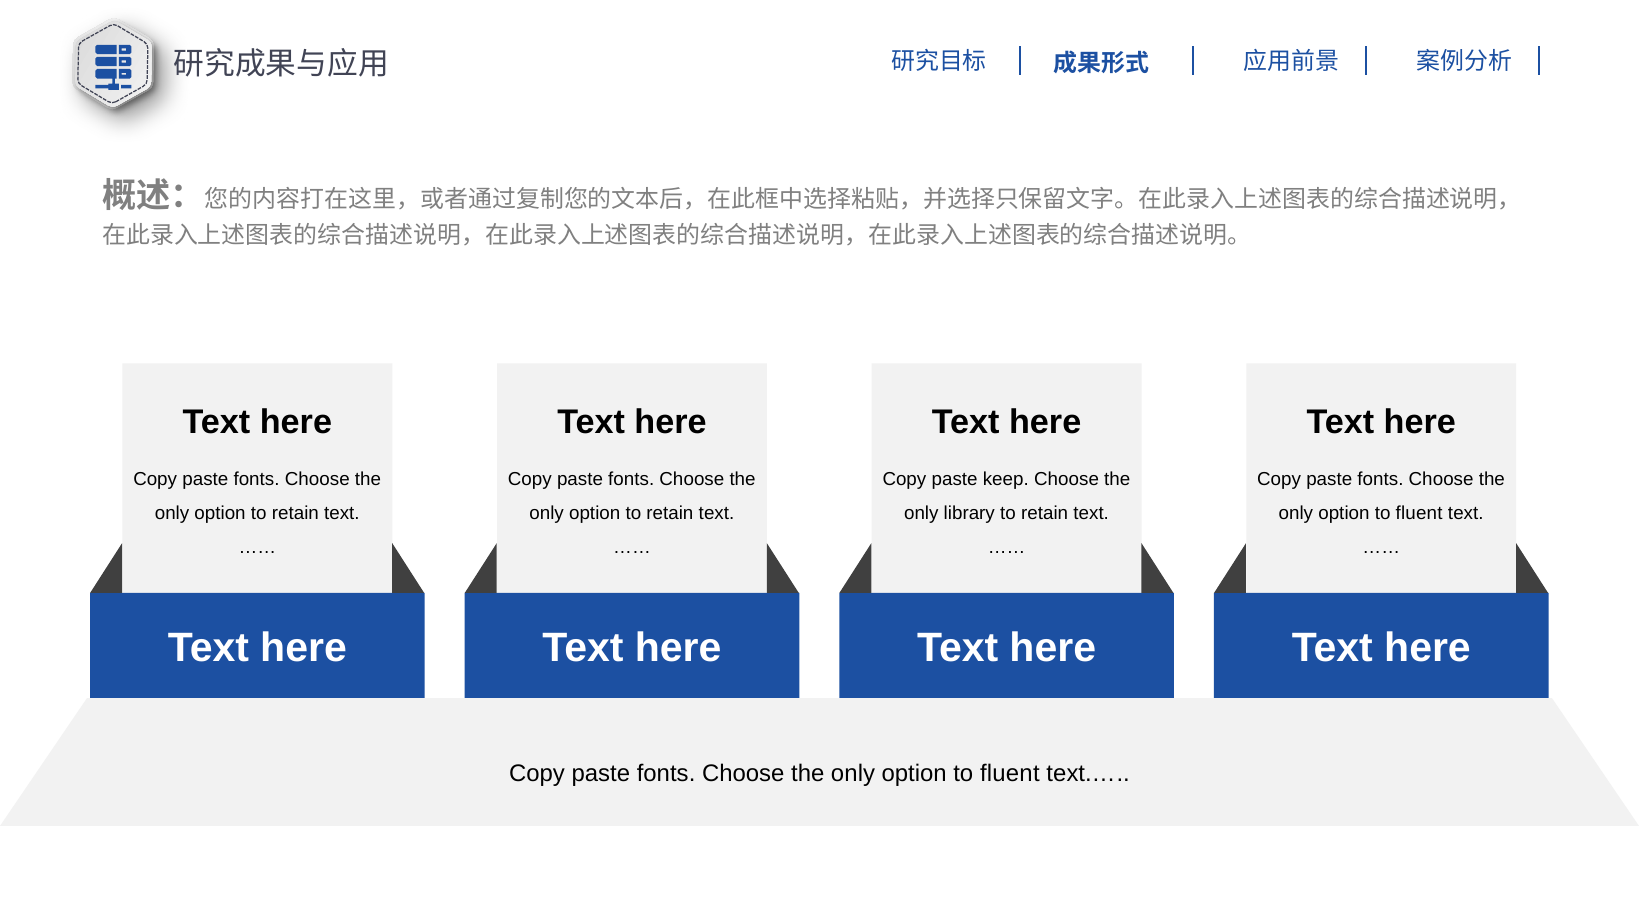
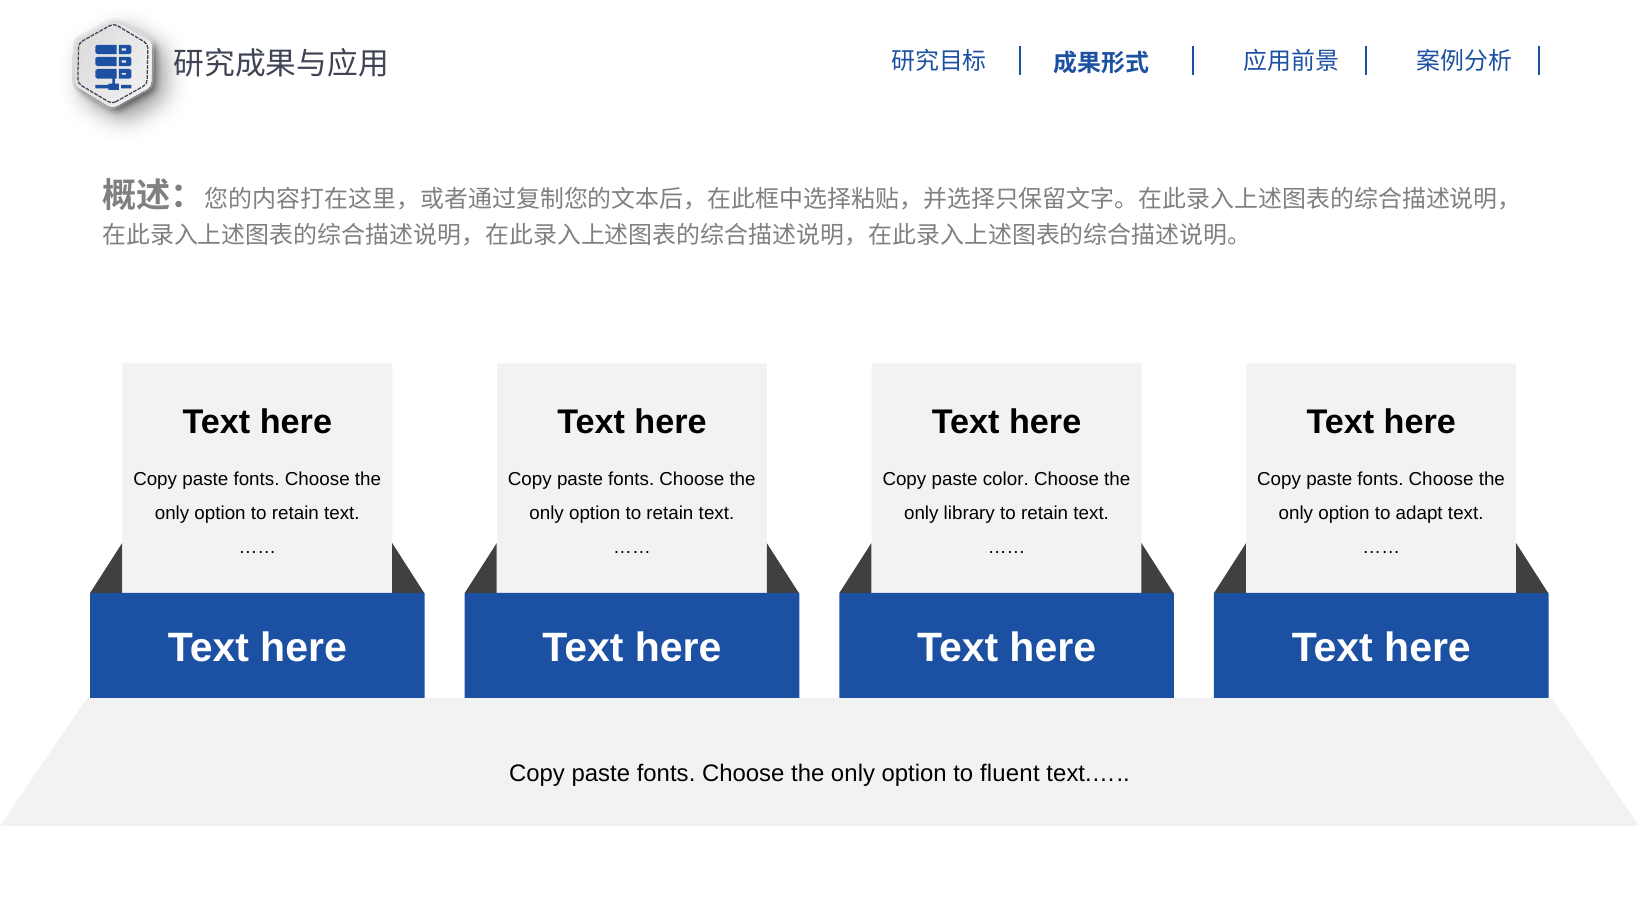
keep: keep -> color
fluent at (1419, 514): fluent -> adapt
